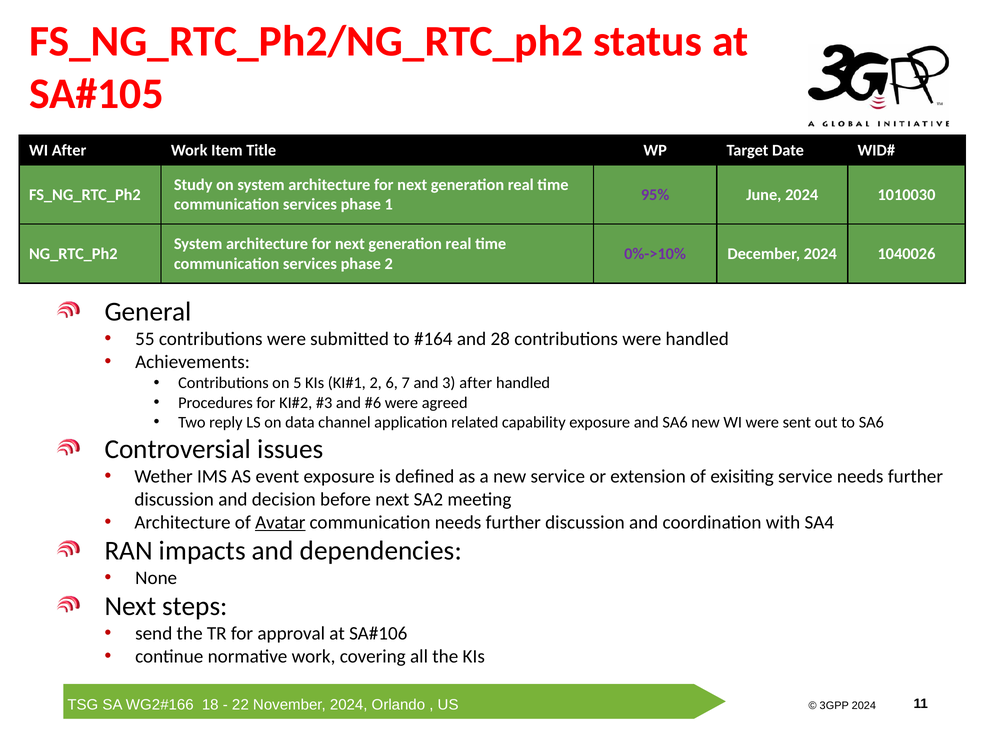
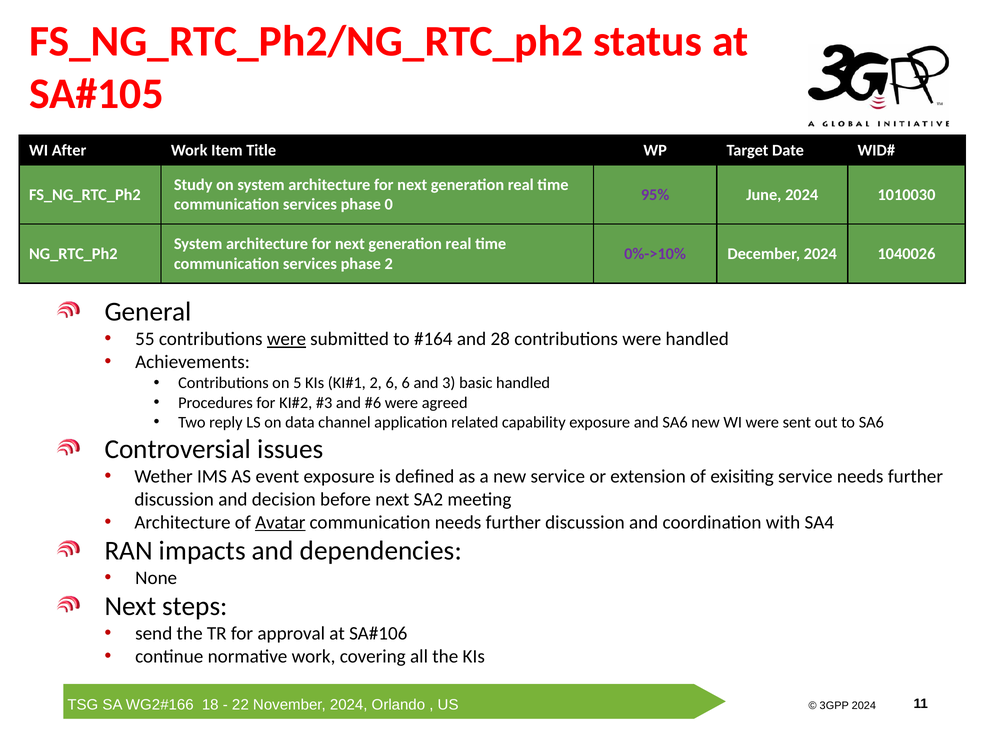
1: 1 -> 0
were at (286, 339) underline: none -> present
6 7: 7 -> 6
3 after: after -> basic
